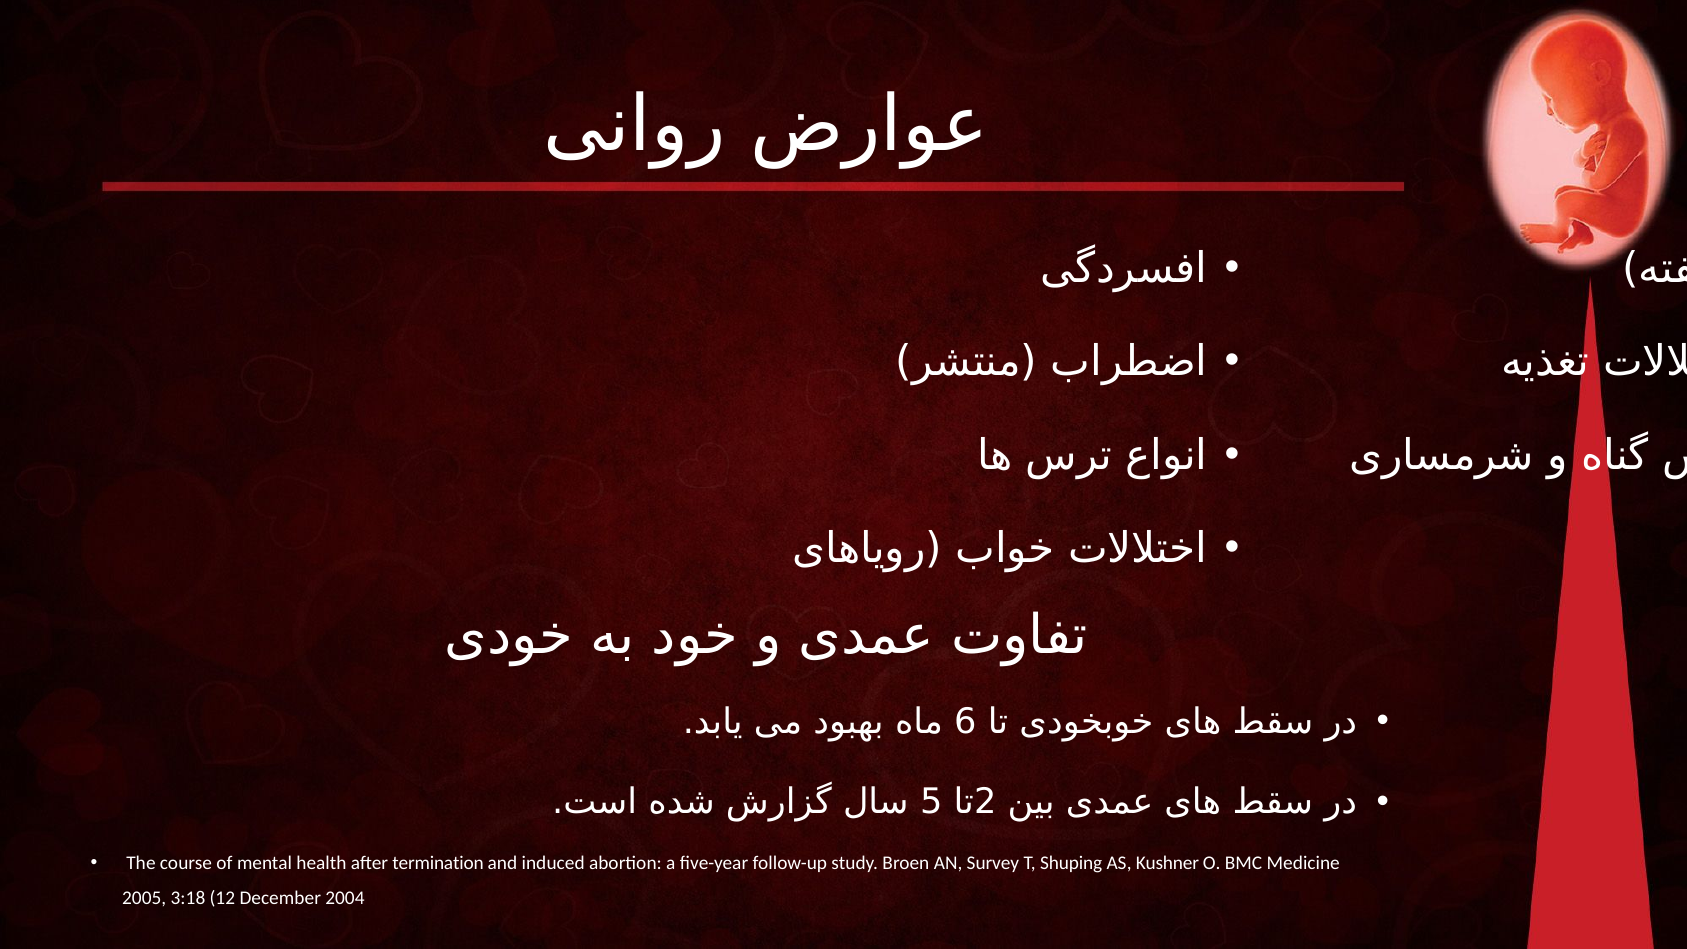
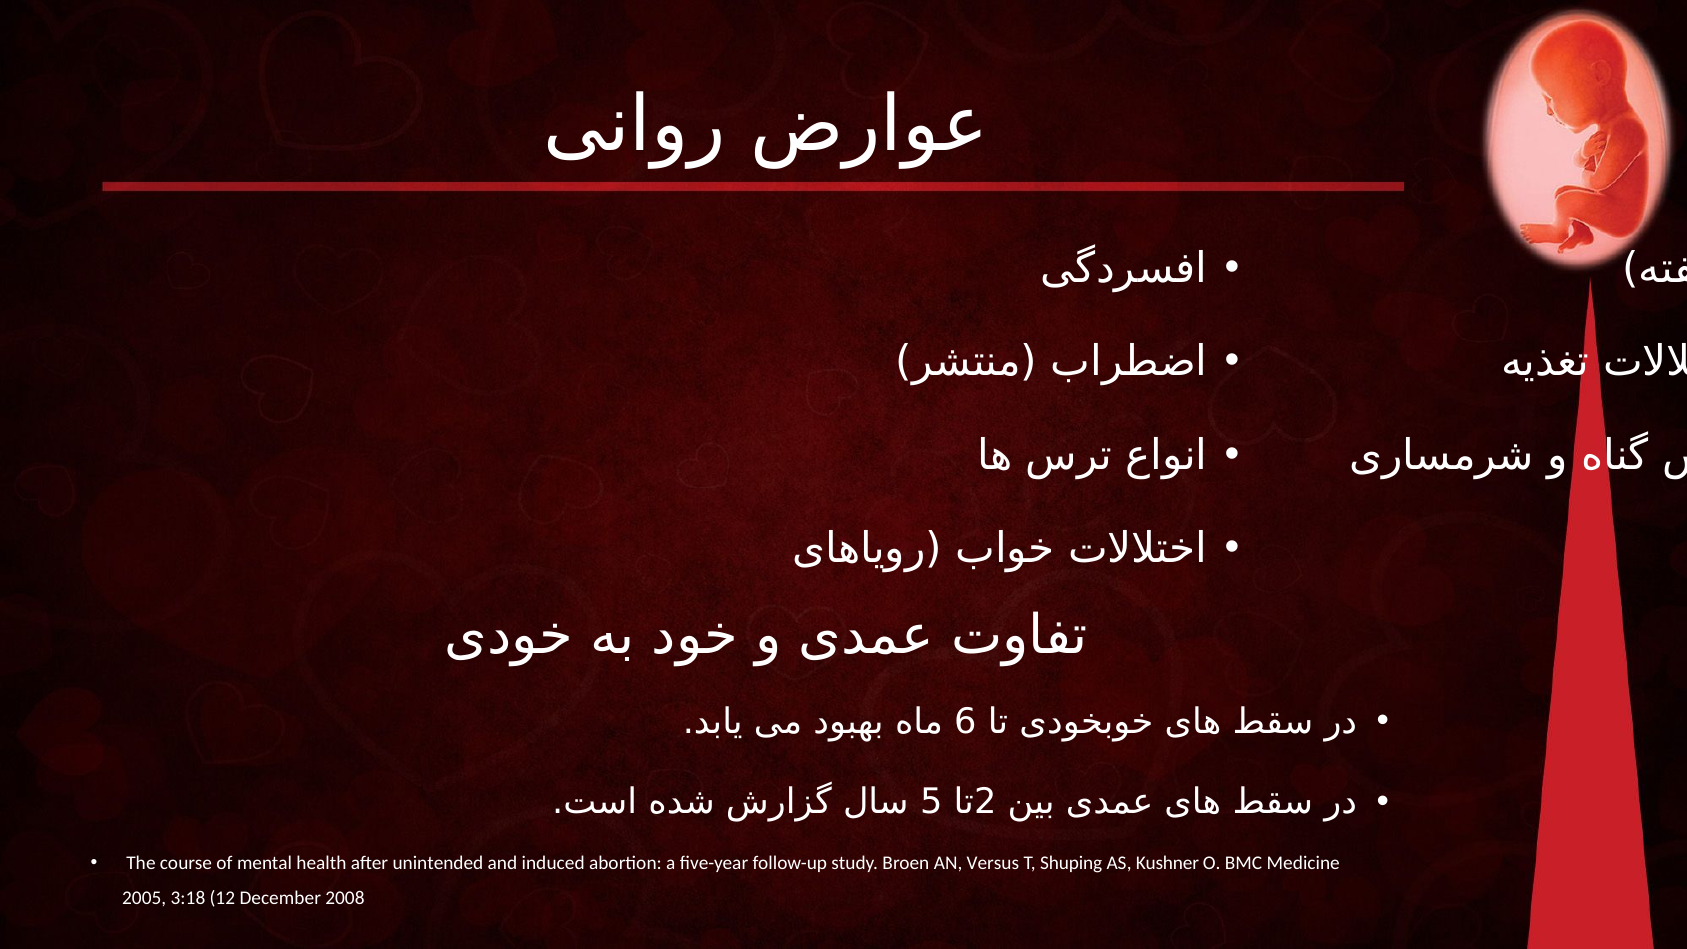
termination: termination -> unintended
Survey: Survey -> Versus
2004: 2004 -> 2008
